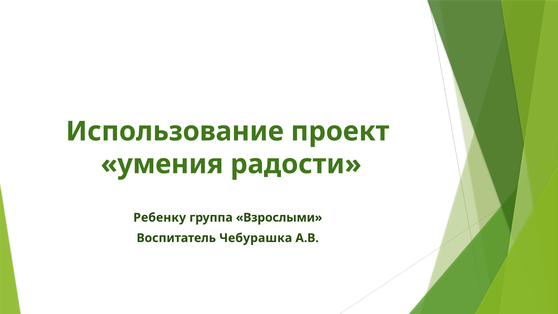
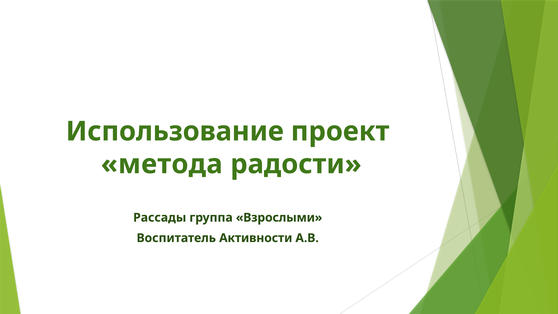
умения: умения -> метода
Ребенку: Ребенку -> Рассады
Чебурашка: Чебурашка -> Активности
